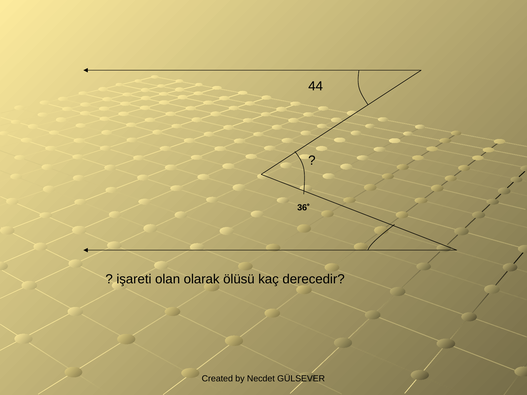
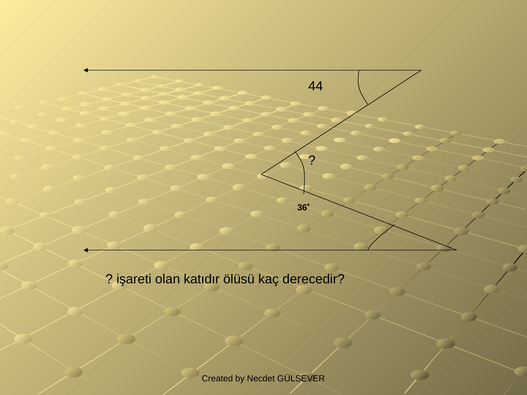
olarak: olarak -> katıdır
